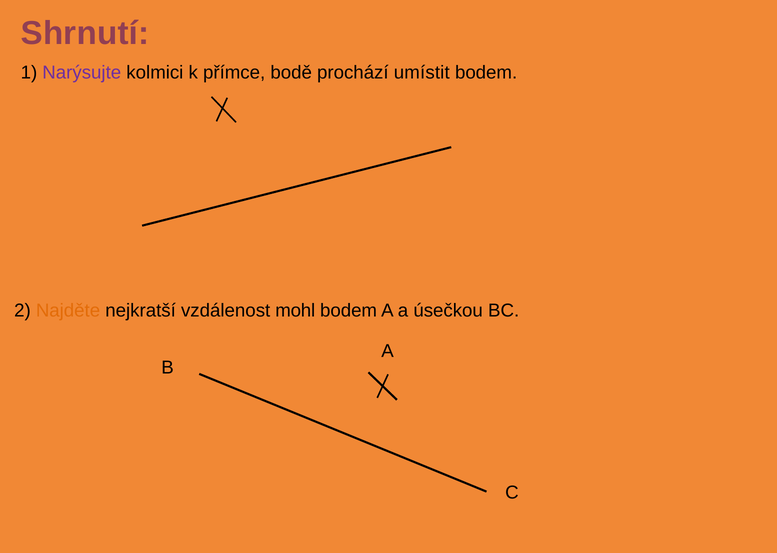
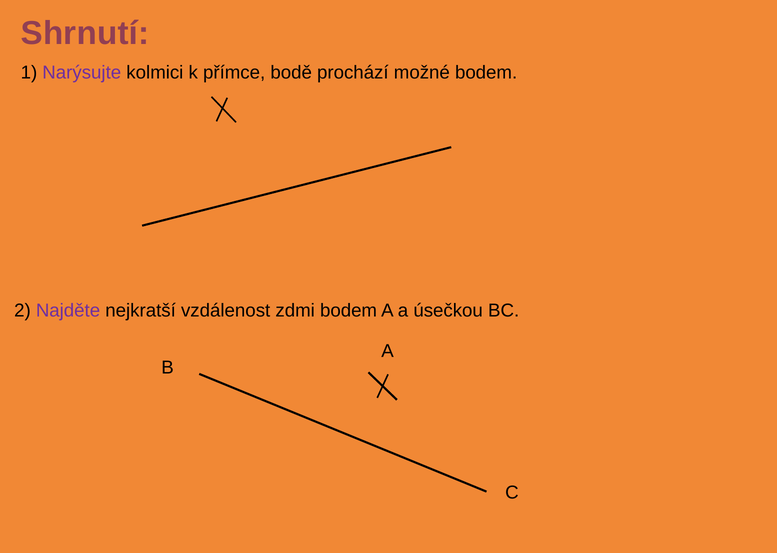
umístit: umístit -> možné
Najděte colour: orange -> purple
mohl: mohl -> zdmi
